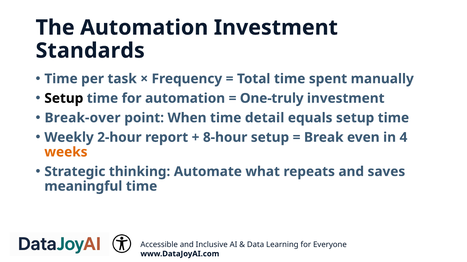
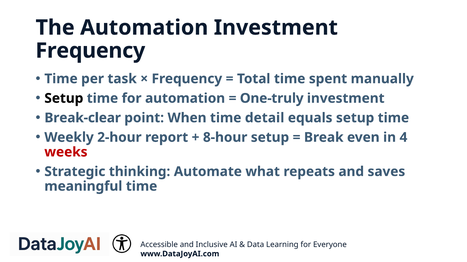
Standards at (90, 51): Standards -> Frequency
Break-over: Break-over -> Break-clear
weeks colour: orange -> red
